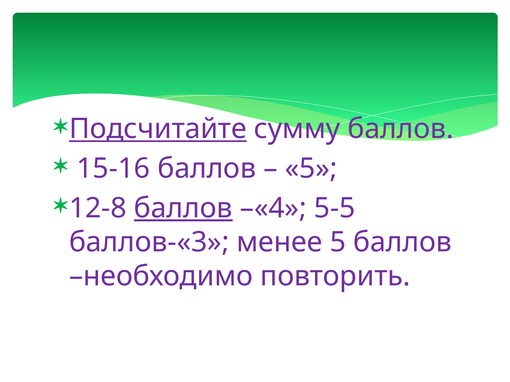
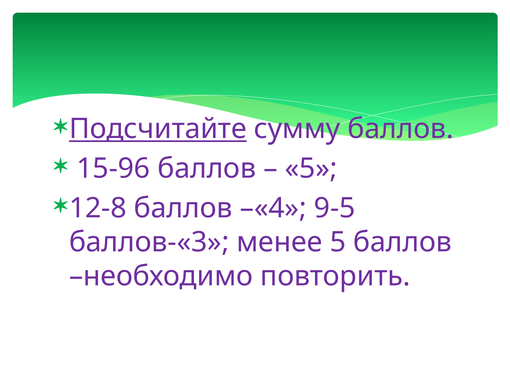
15-16: 15-16 -> 15-96
баллов at (183, 208) underline: present -> none
5-5: 5-5 -> 9-5
